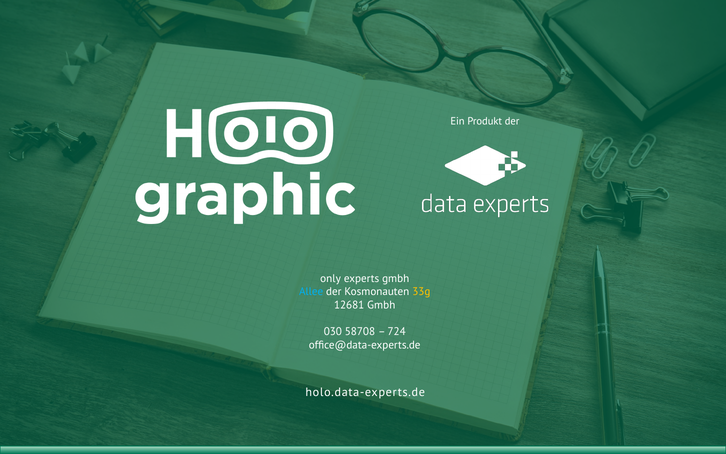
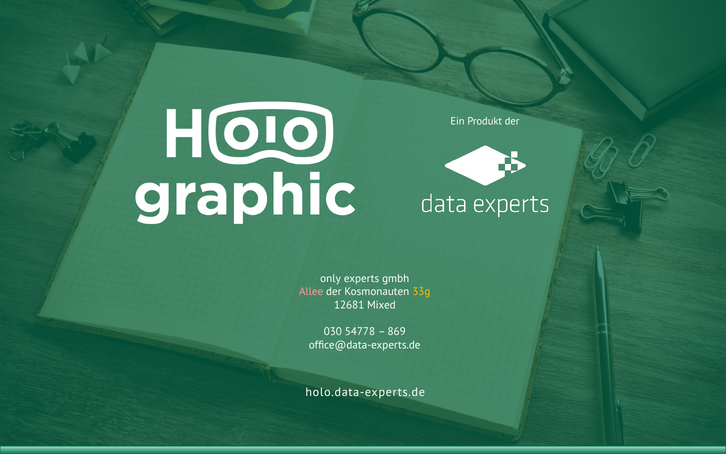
Allee colour: light blue -> pink
12681 Gmbh: Gmbh -> Mixed
58708: 58708 -> 54778
724: 724 -> 869
